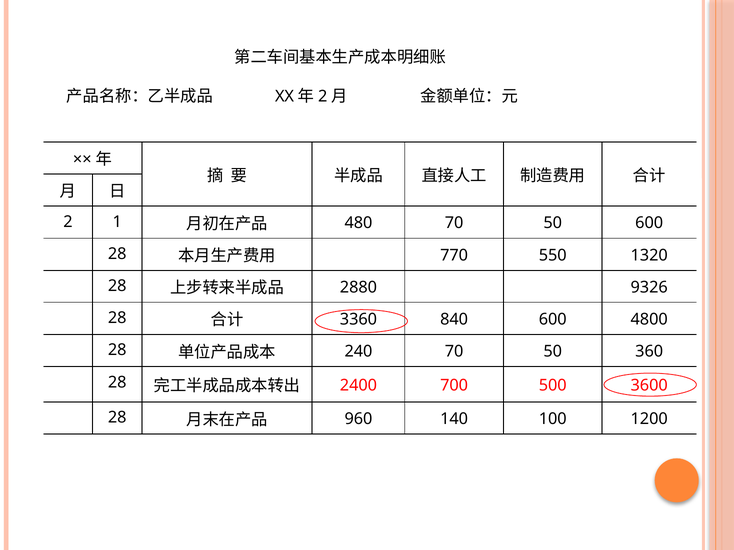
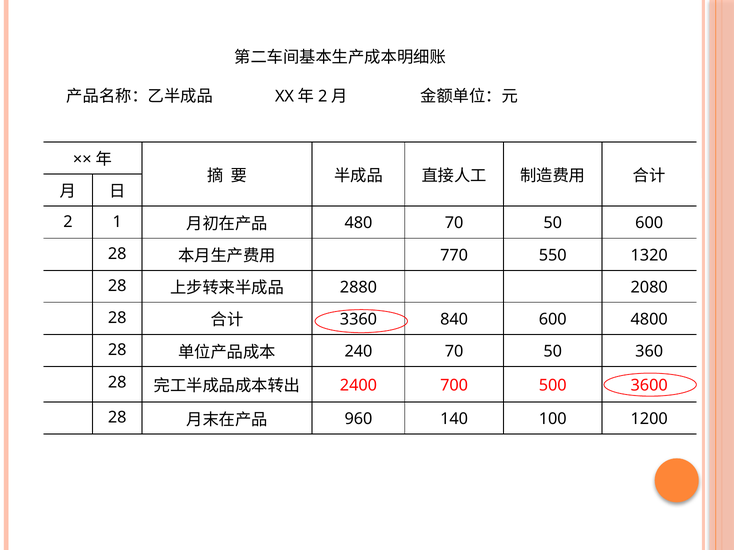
9326: 9326 -> 2080
